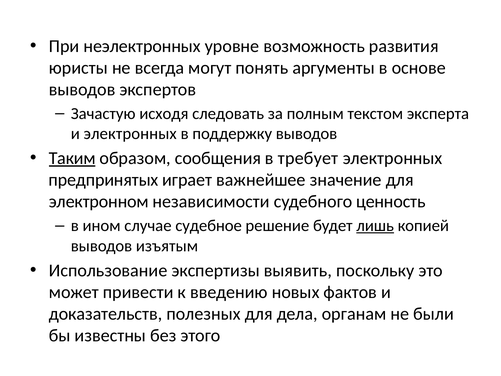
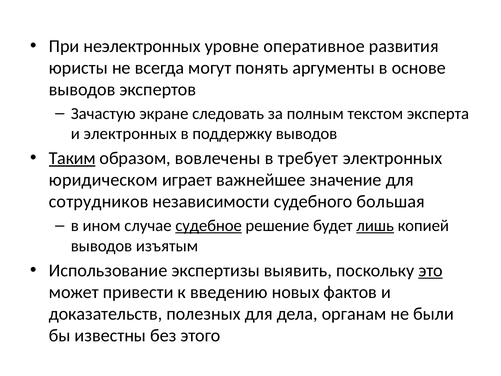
возможность: возможность -> оперативное
исходя: исходя -> экране
сообщения: сообщения -> вовлечены
предпринятых: предпринятых -> юридическом
электронном: электронном -> сотрудников
ценность: ценность -> большая
судебное underline: none -> present
это underline: none -> present
